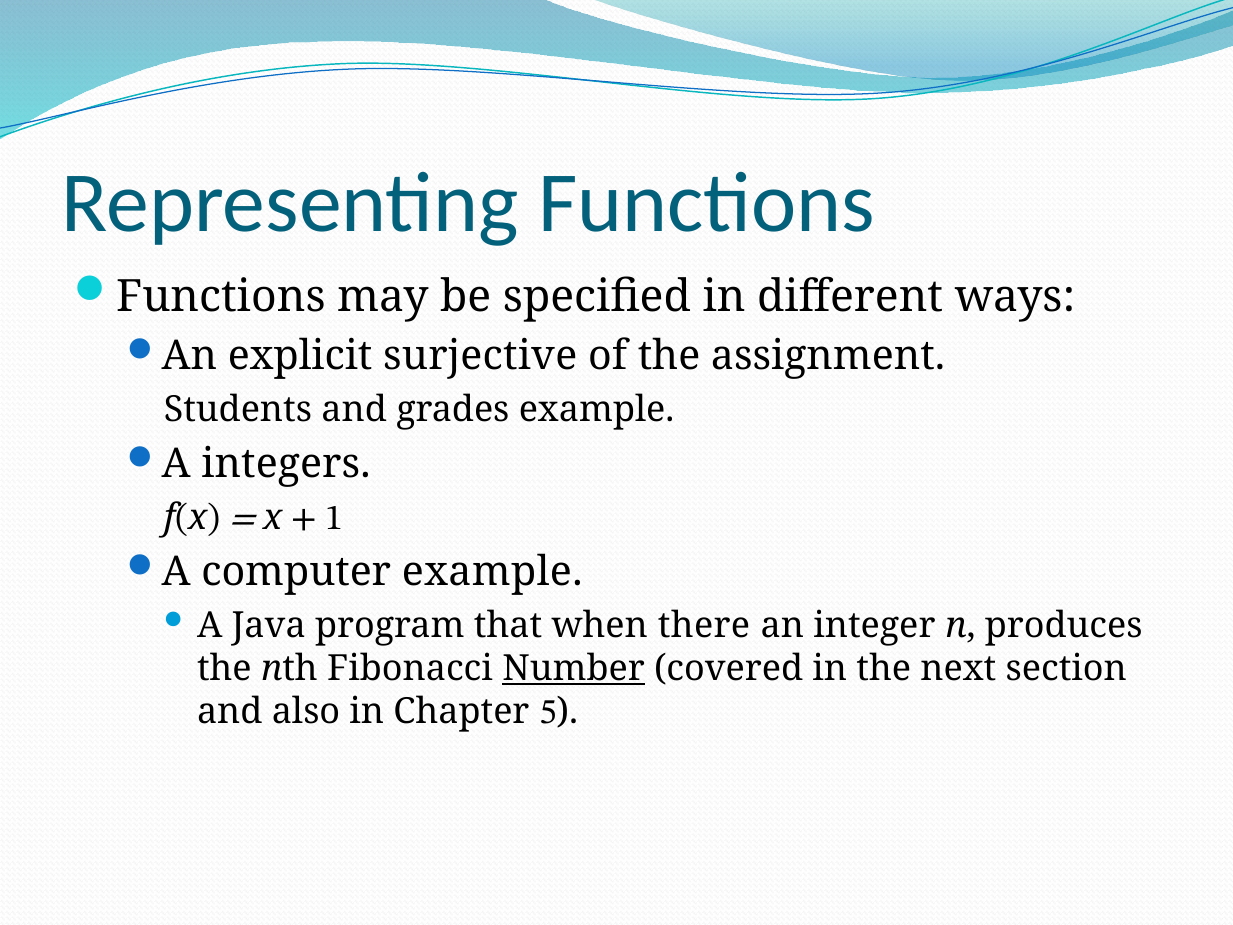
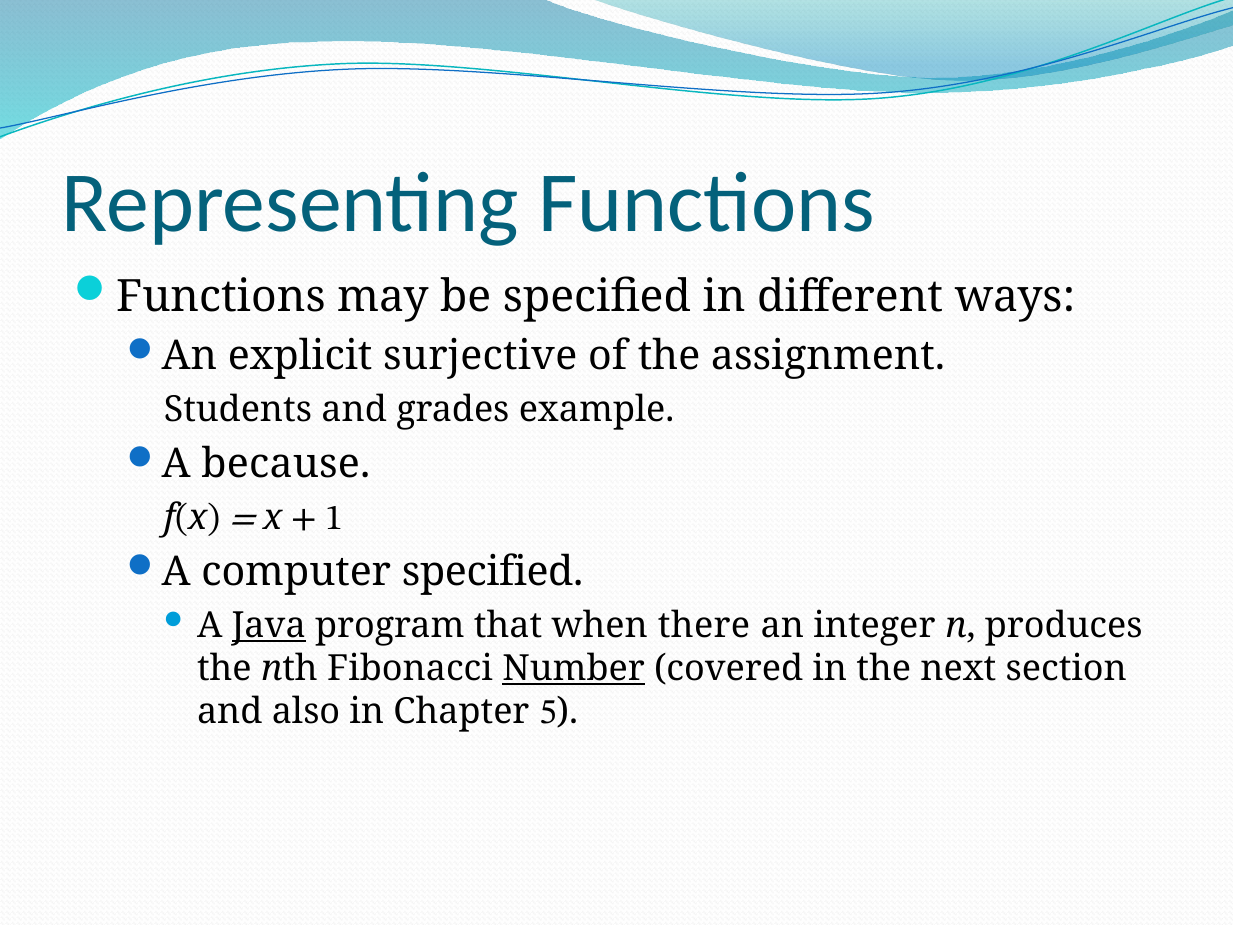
integers: integers -> because
example at (492, 572): example -> specified
Java underline: none -> present
